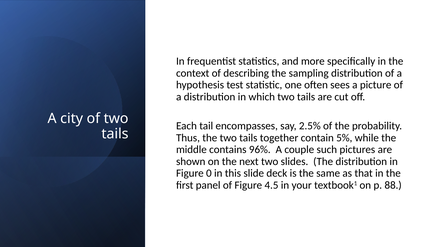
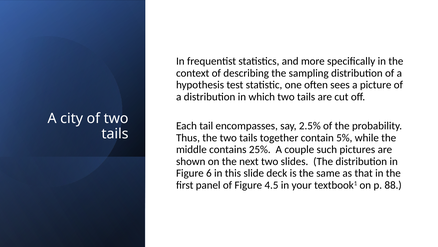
96%: 96% -> 25%
0: 0 -> 6
